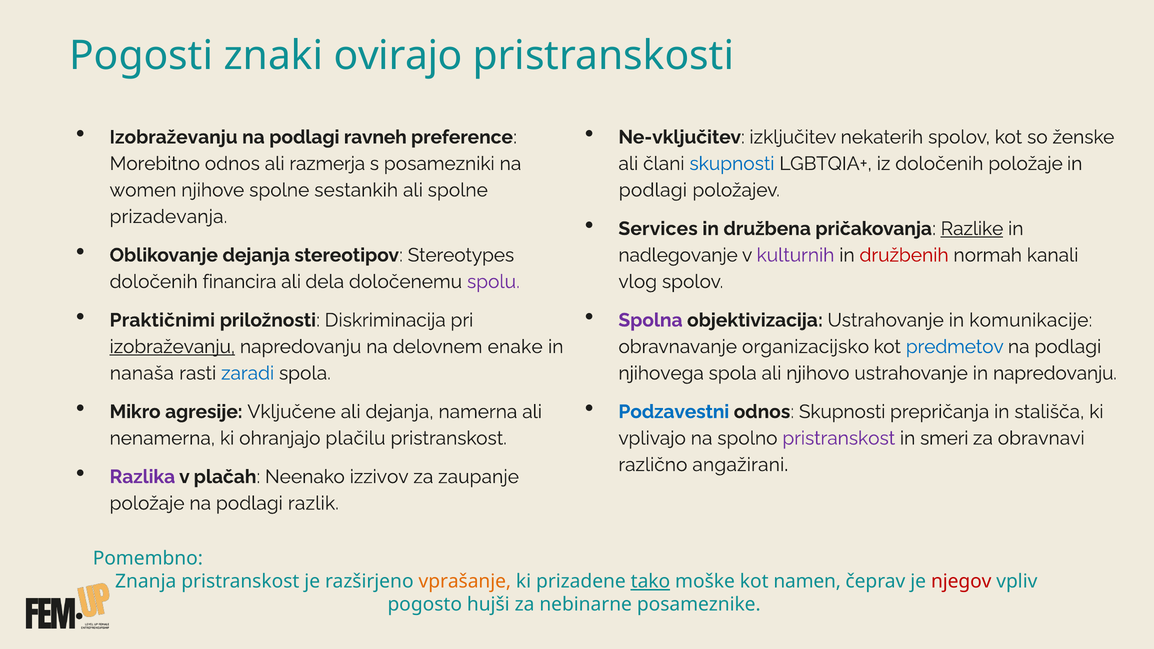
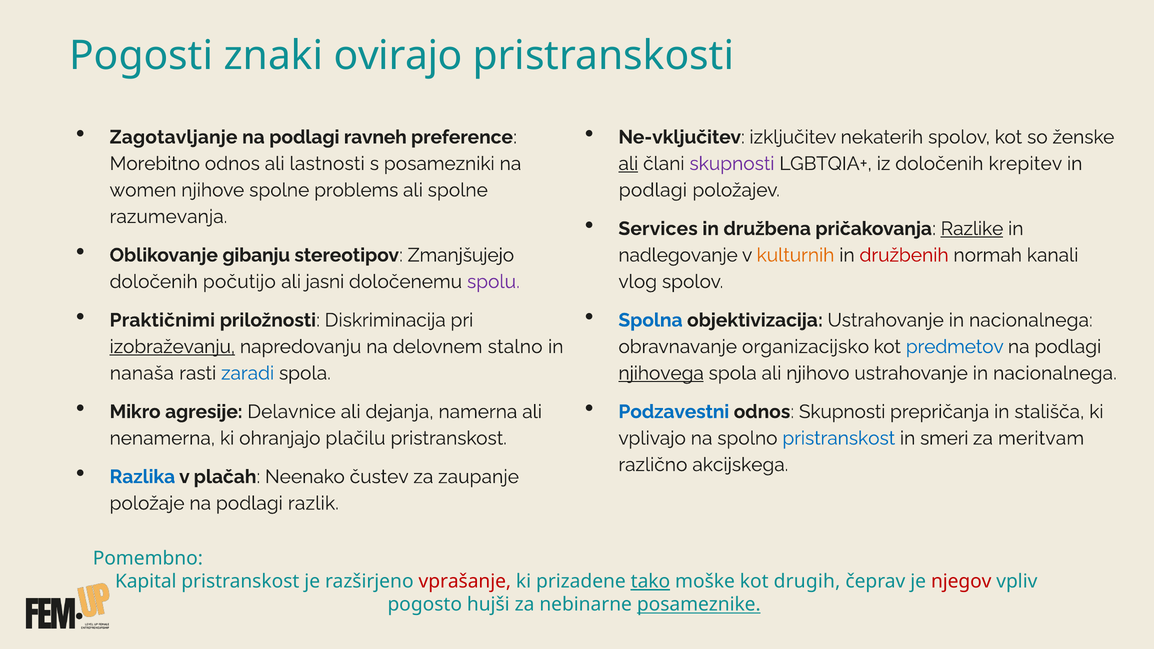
Izobraževanju at (174, 137): Izobraževanju -> Zagotavljanje
razmerja: razmerja -> lastnosti
ali at (628, 164) underline: none -> present
skupnosti at (732, 164) colour: blue -> purple
določenih položaje: položaje -> krepitev
sestankih: sestankih -> problems
prizadevanja: prizadevanja -> razumevanja
Oblikovanje dejanja: dejanja -> gibanju
Stereotypes: Stereotypes -> Zmanjšujejo
kulturnih colour: purple -> orange
financira: financira -> počutijo
dela: dela -> jasni
Spolna colour: purple -> blue
objektivizacija Ustrahovanje in komunikacije: komunikacije -> nacionalnega
enake: enake -> stalno
njihovega underline: none -> present
njihovo ustrahovanje in napredovanju: napredovanju -> nacionalnega
Vključene: Vključene -> Delavnice
pristranskost at (839, 438) colour: purple -> blue
obravnavi: obravnavi -> meritvam
angažirani: angažirani -> akcijskega
Razlika colour: purple -> blue
izzivov: izzivov -> čustev
Znanja: Znanja -> Kapital
vprašanje colour: orange -> red
namen: namen -> drugih
posameznike underline: none -> present
